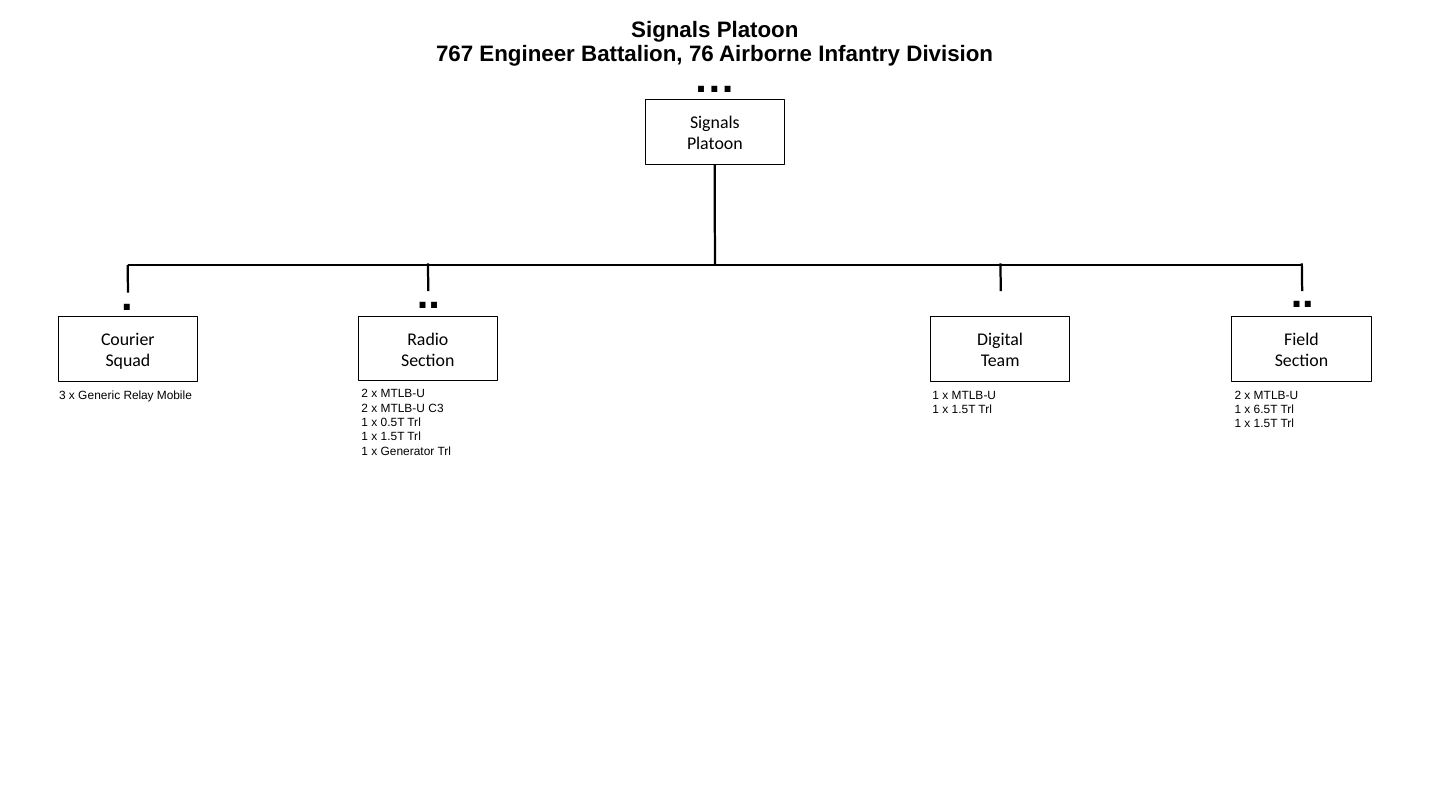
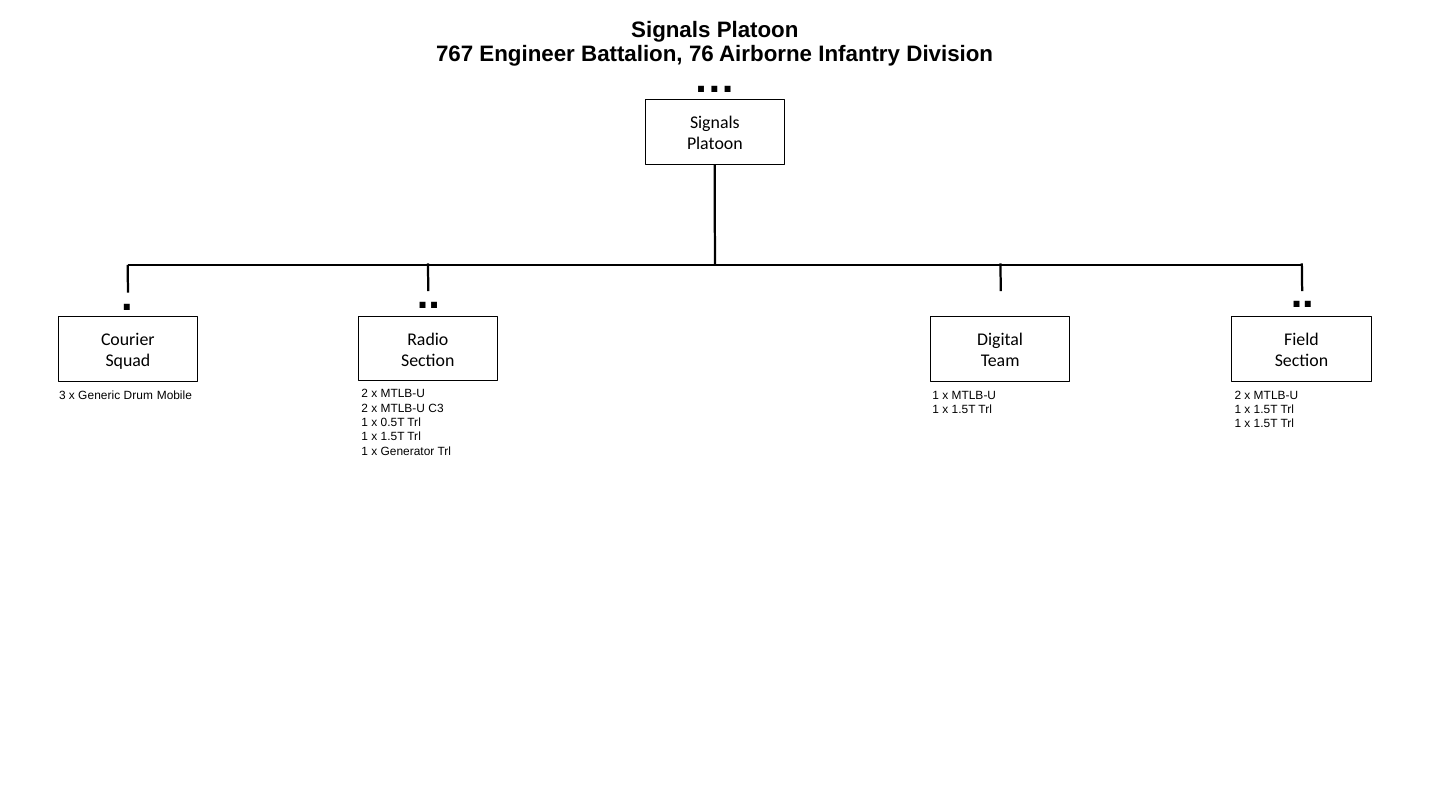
Relay: Relay -> Drum
6.5T at (1266, 410): 6.5T -> 1.5T
